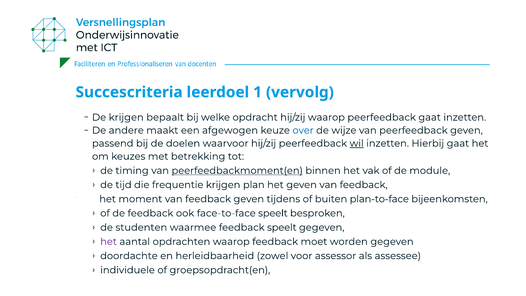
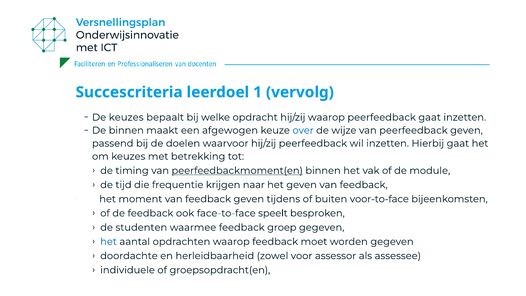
De krijgen: krijgen -> keuzes
De andere: andere -> binnen
wil underline: present -> none
plan: plan -> naar
plan-to-face: plan-to-face -> voor-to-face
feedback speelt: speelt -> groep
het at (109, 242) colour: purple -> blue
